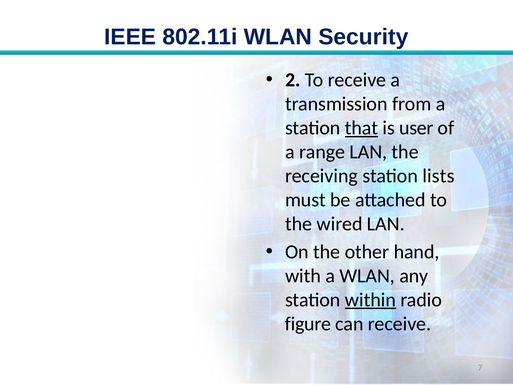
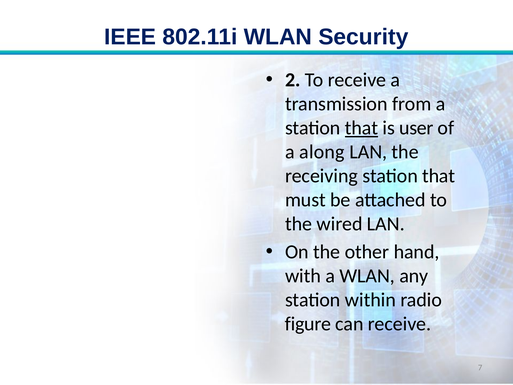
range: range -> along
receiving station lists: lists -> that
within underline: present -> none
